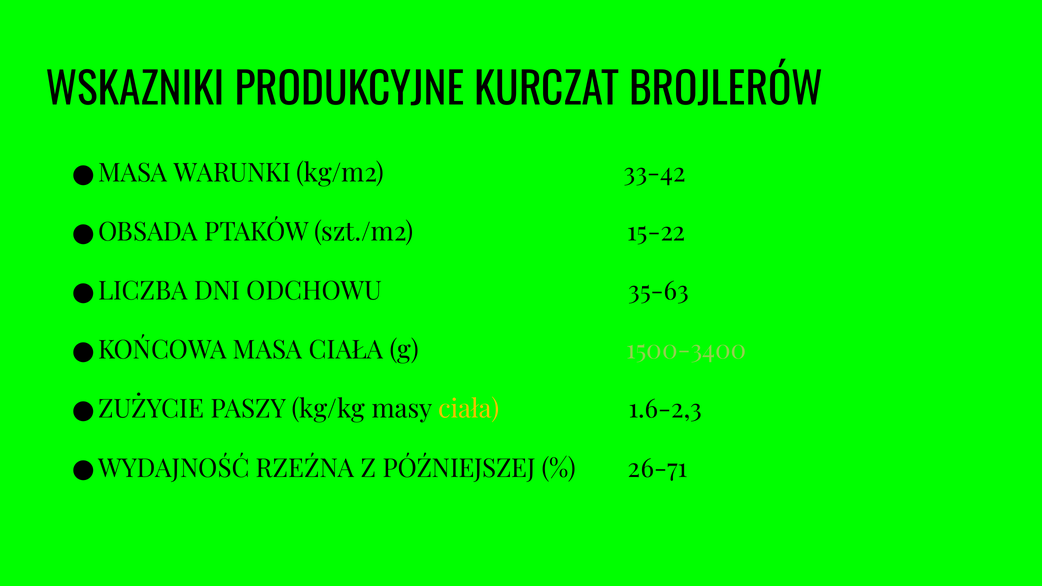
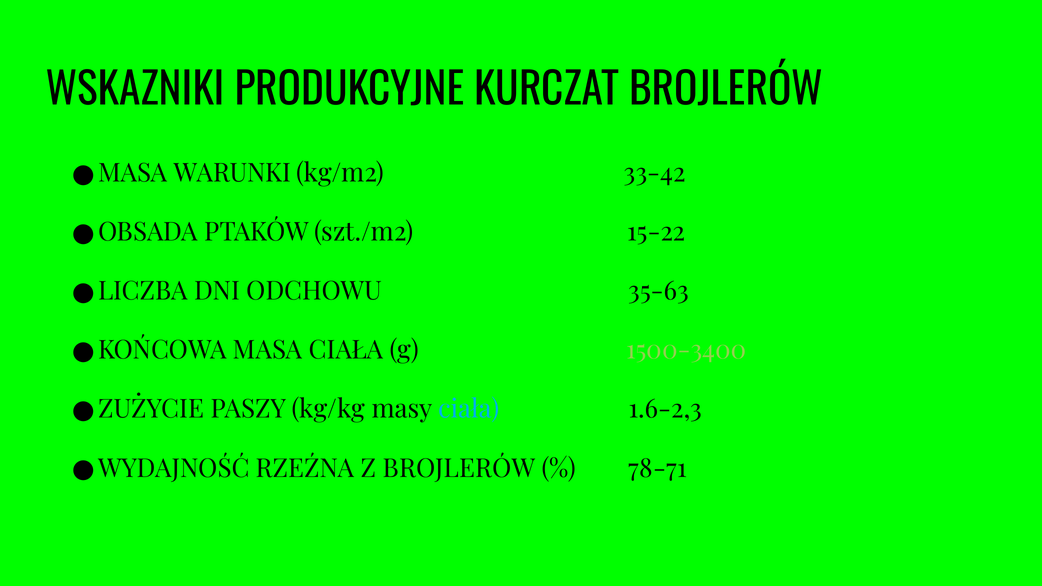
ciała at (469, 409) colour: yellow -> light blue
Z PÓŹNIEJSZEJ: PÓŹNIEJSZEJ -> BROJLERÓW
26-71: 26-71 -> 78-71
